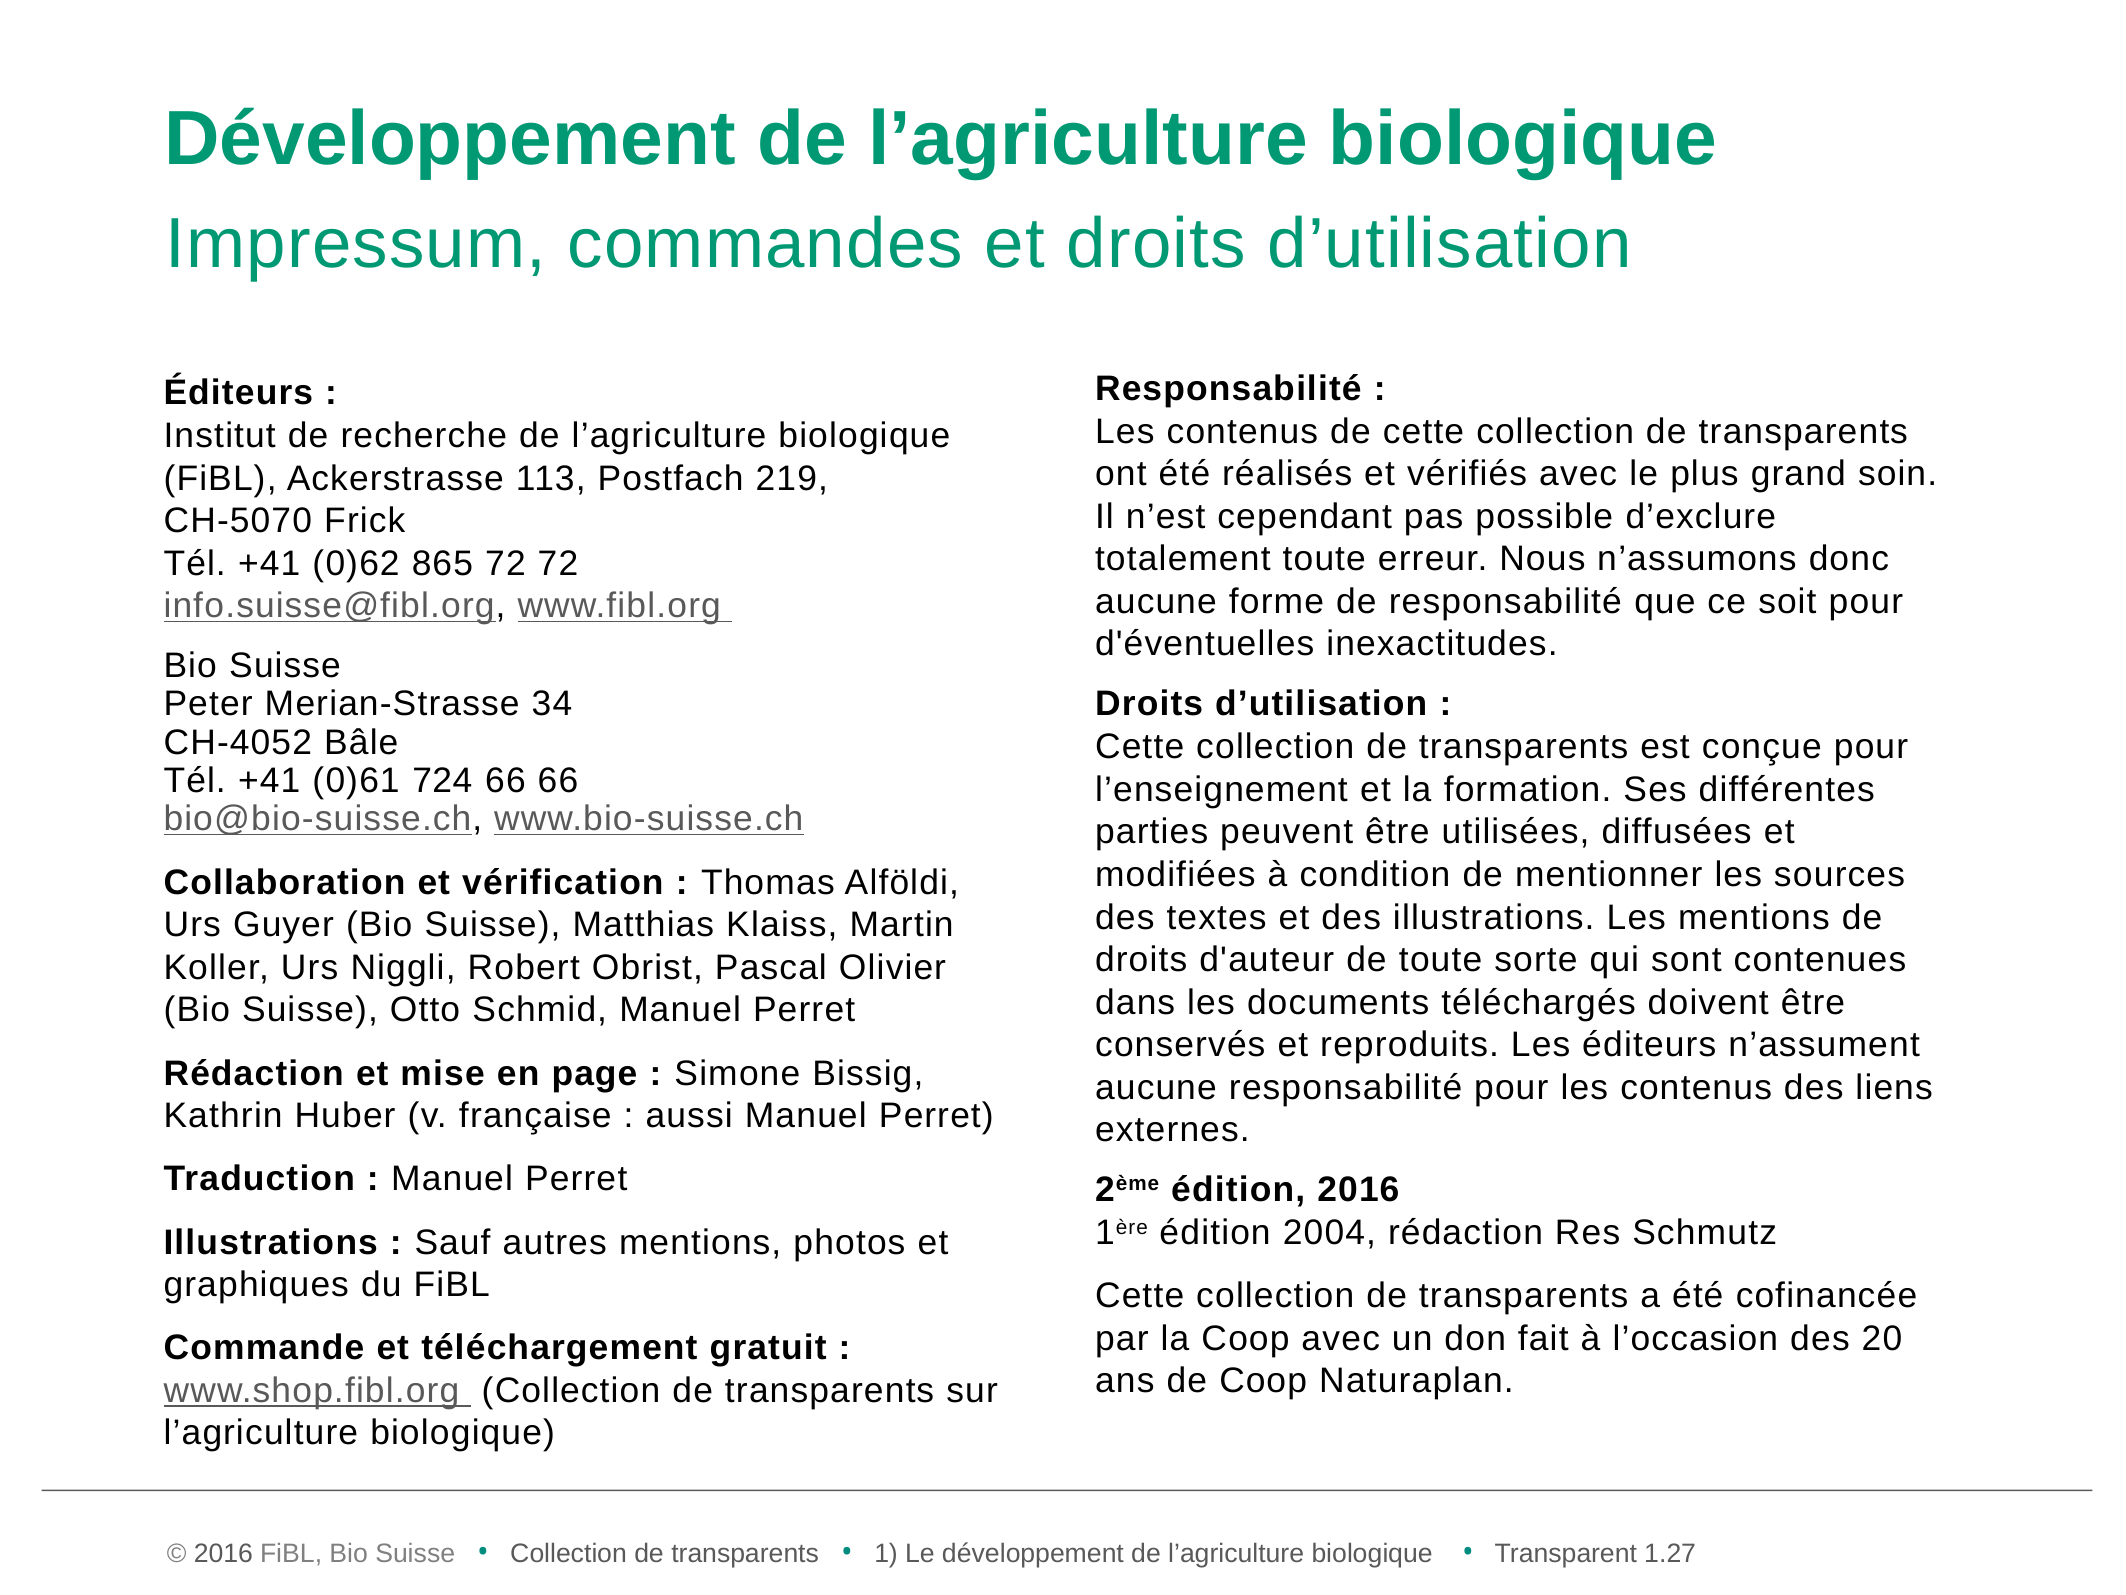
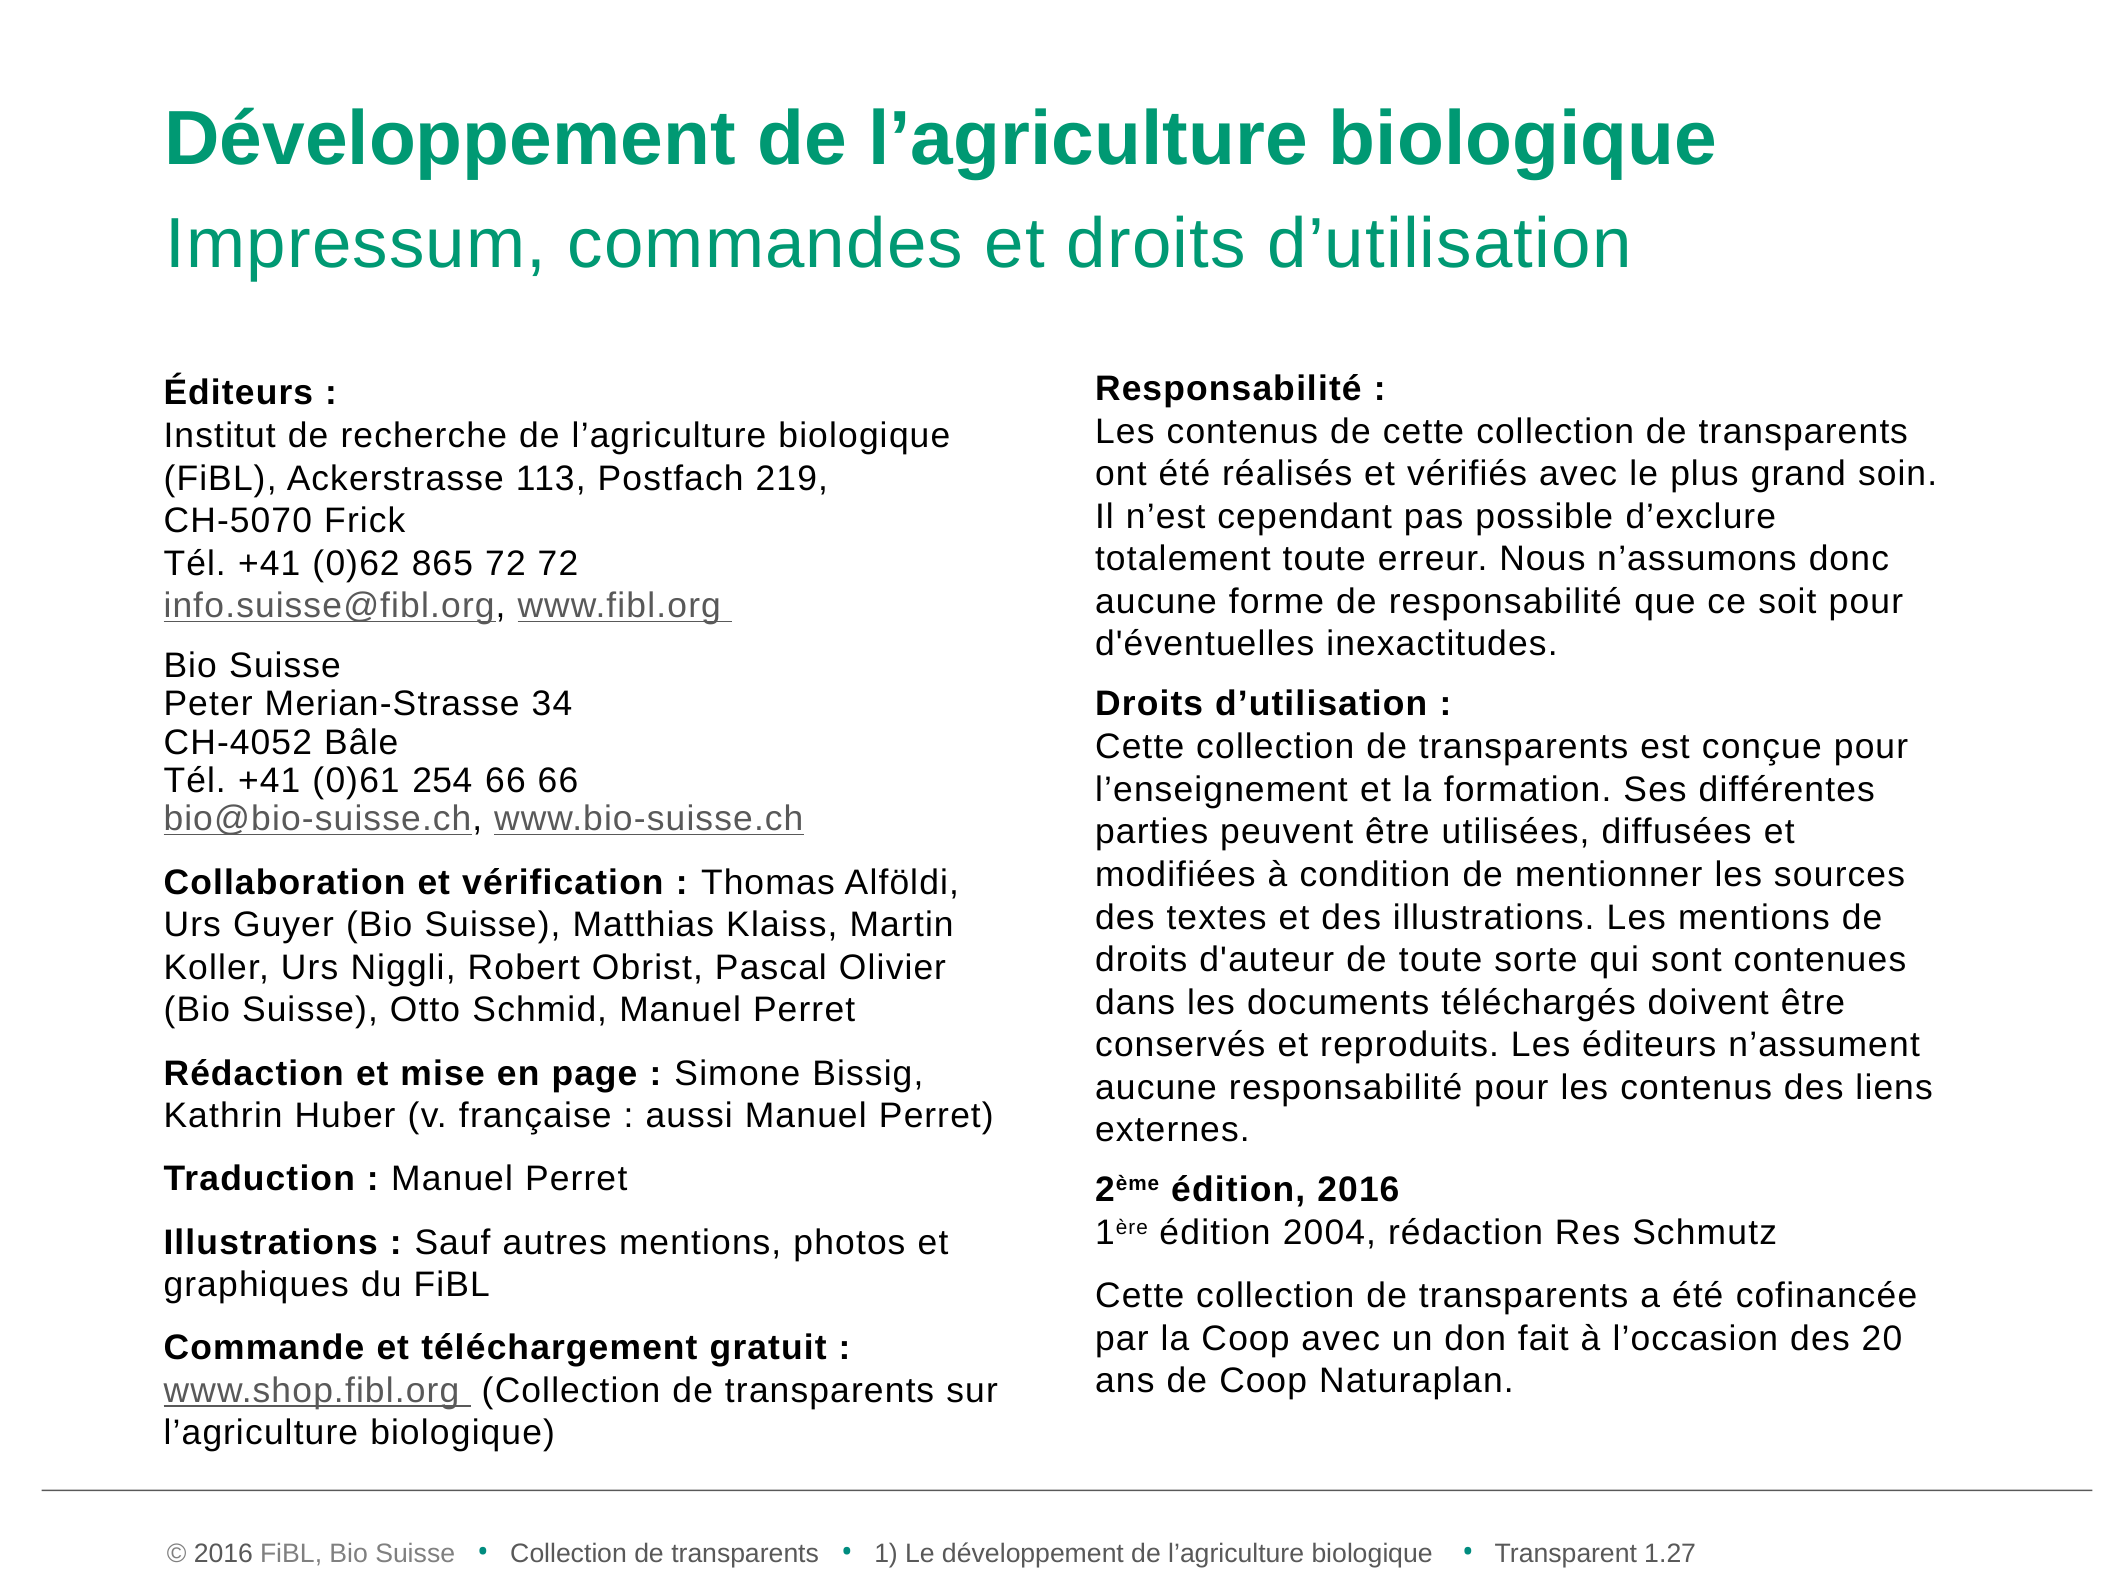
724: 724 -> 254
